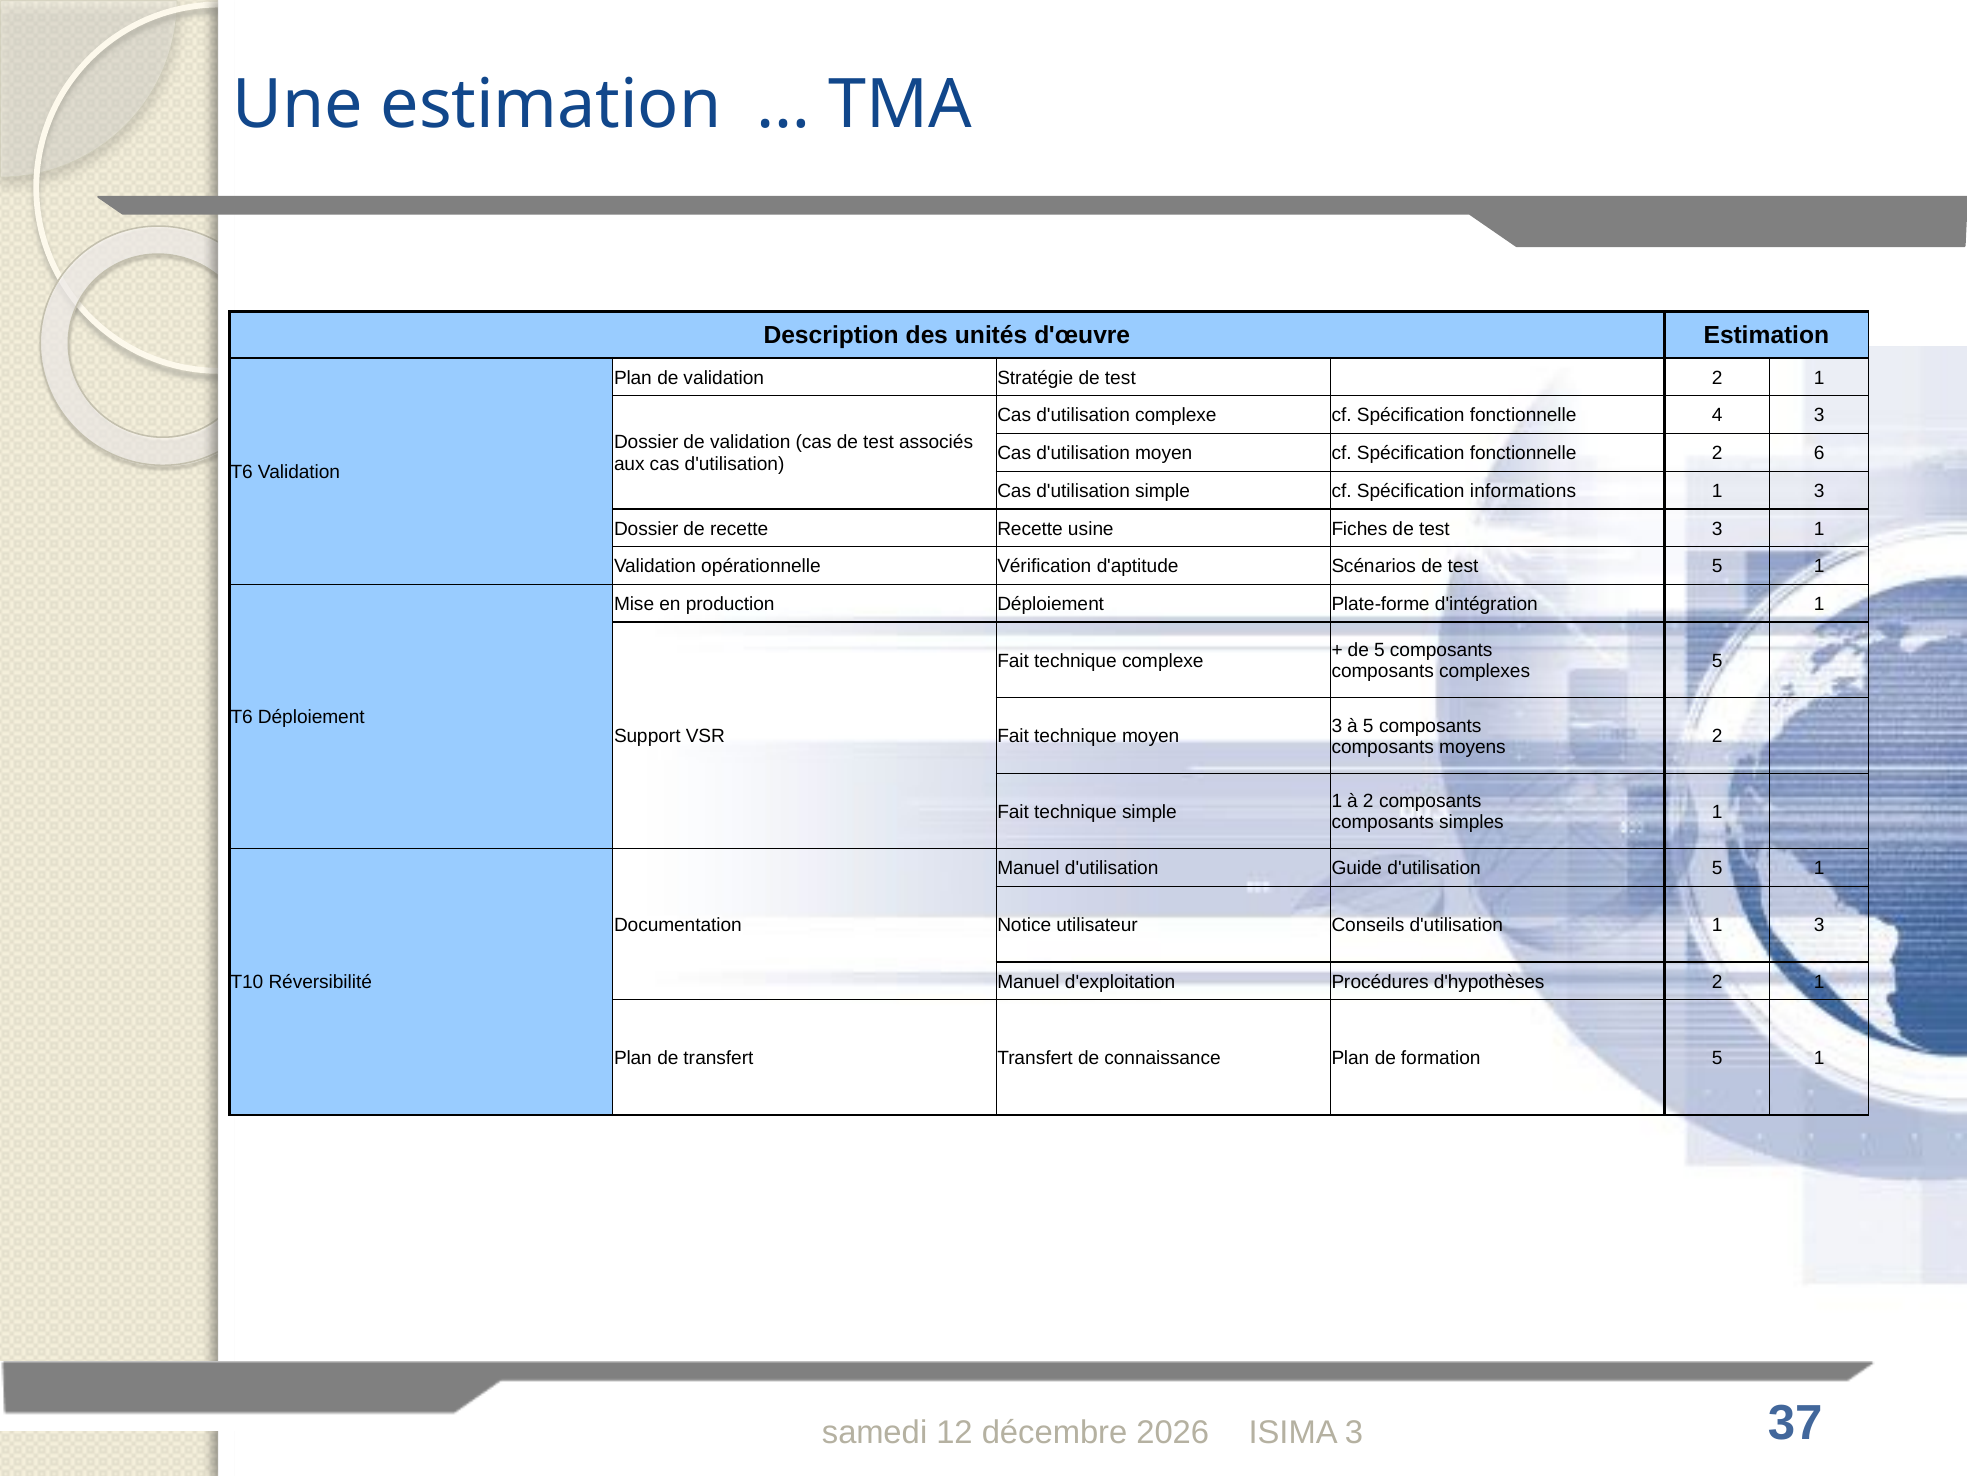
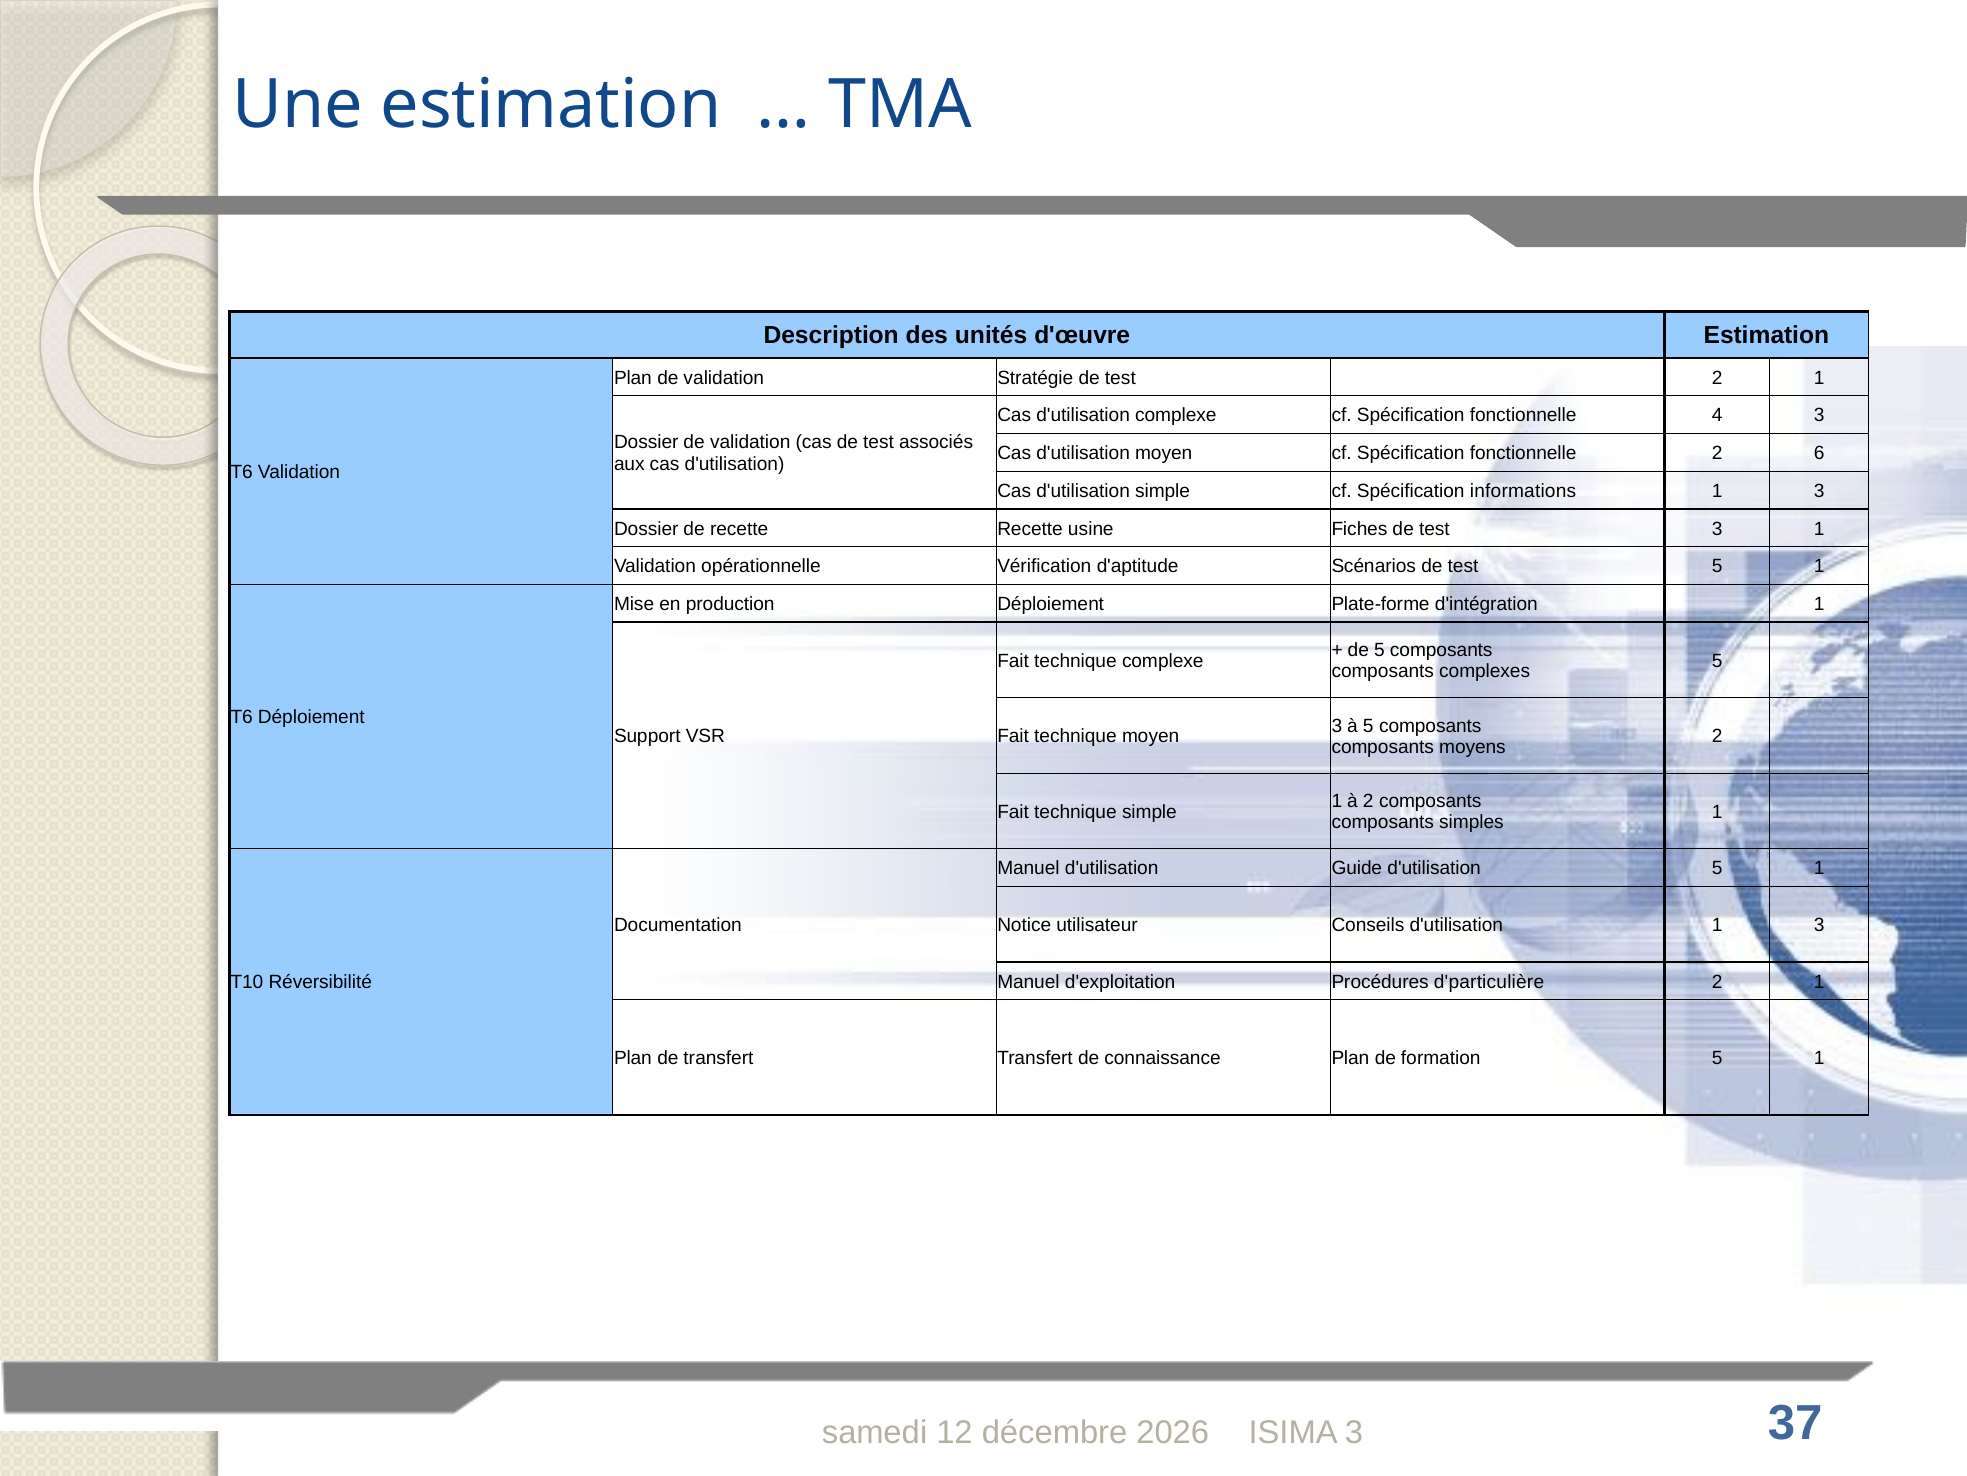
d'hypothèses: d'hypothèses -> d'particulière
